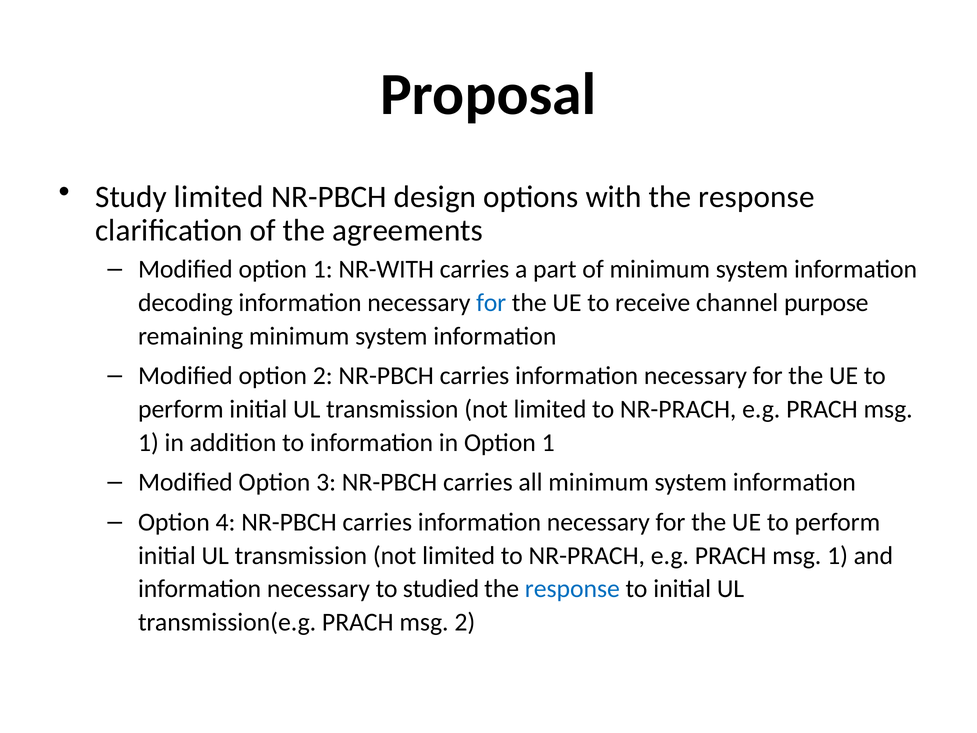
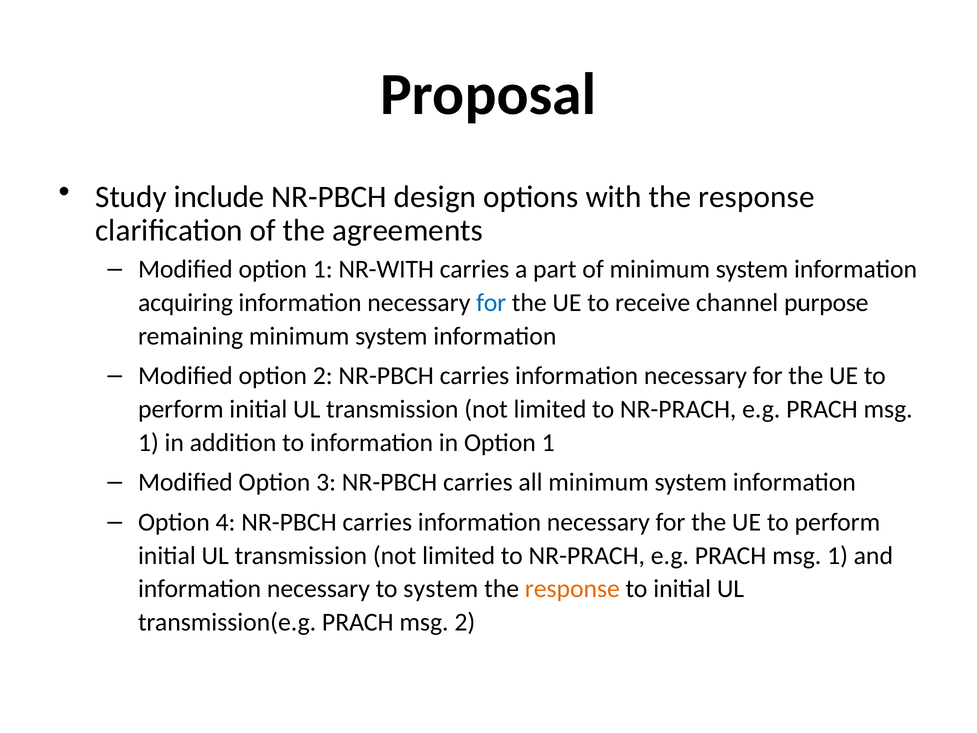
Study limited: limited -> include
decoding: decoding -> acquiring
to studied: studied -> system
response at (572, 589) colour: blue -> orange
